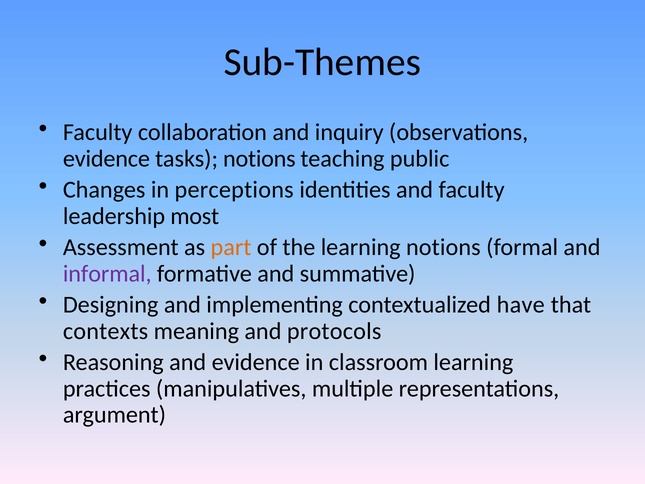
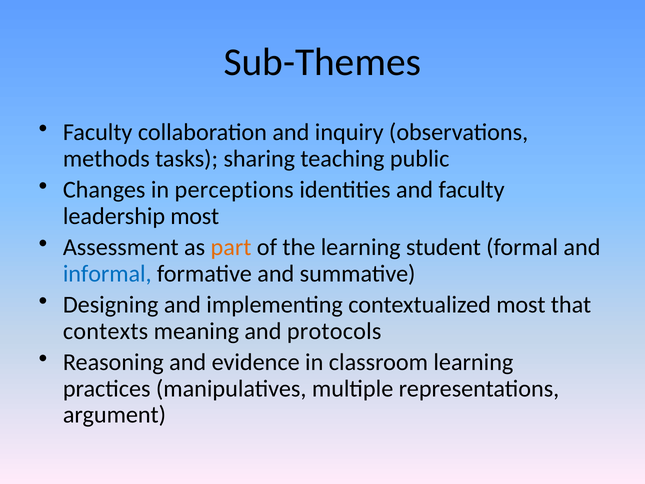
evidence at (106, 158): evidence -> methods
tasks notions: notions -> sharing
learning notions: notions -> student
informal colour: purple -> blue
contextualized have: have -> most
